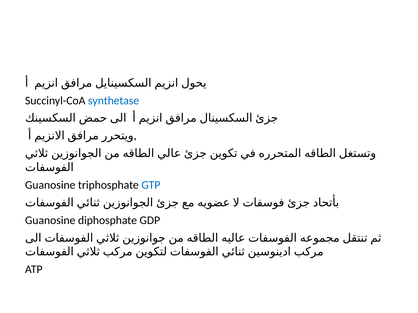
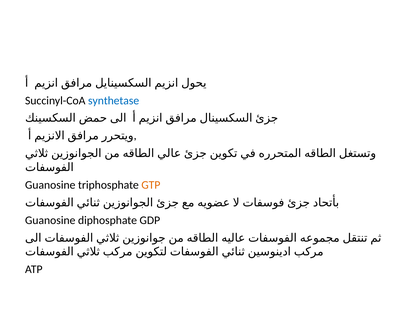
GTP colour: blue -> orange
